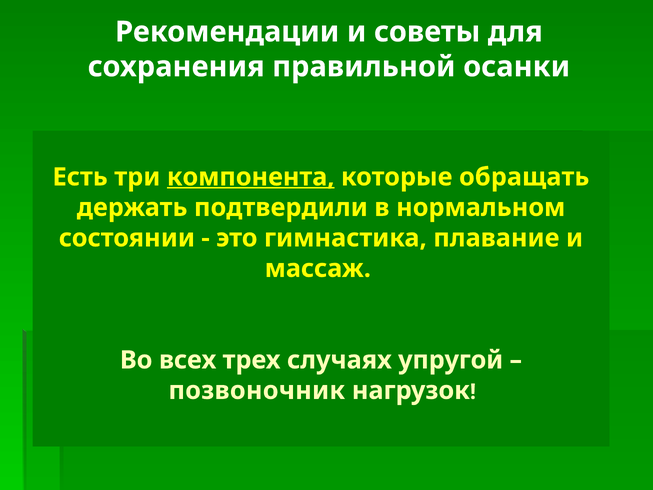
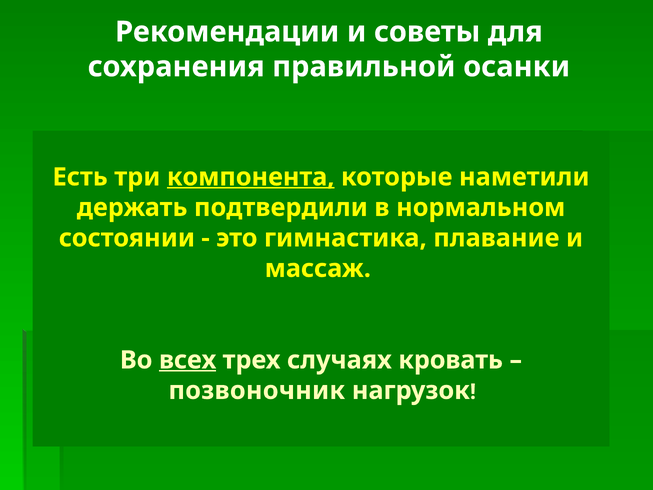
обращать: обращать -> наметили
всех underline: none -> present
упругой: упругой -> кровать
